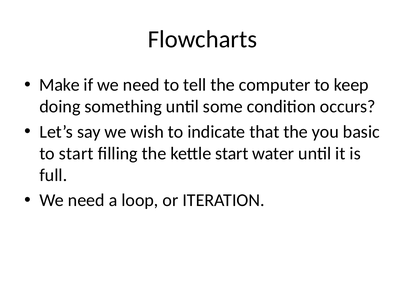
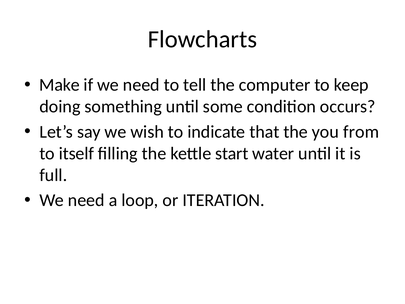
basic: basic -> from
to start: start -> itself
